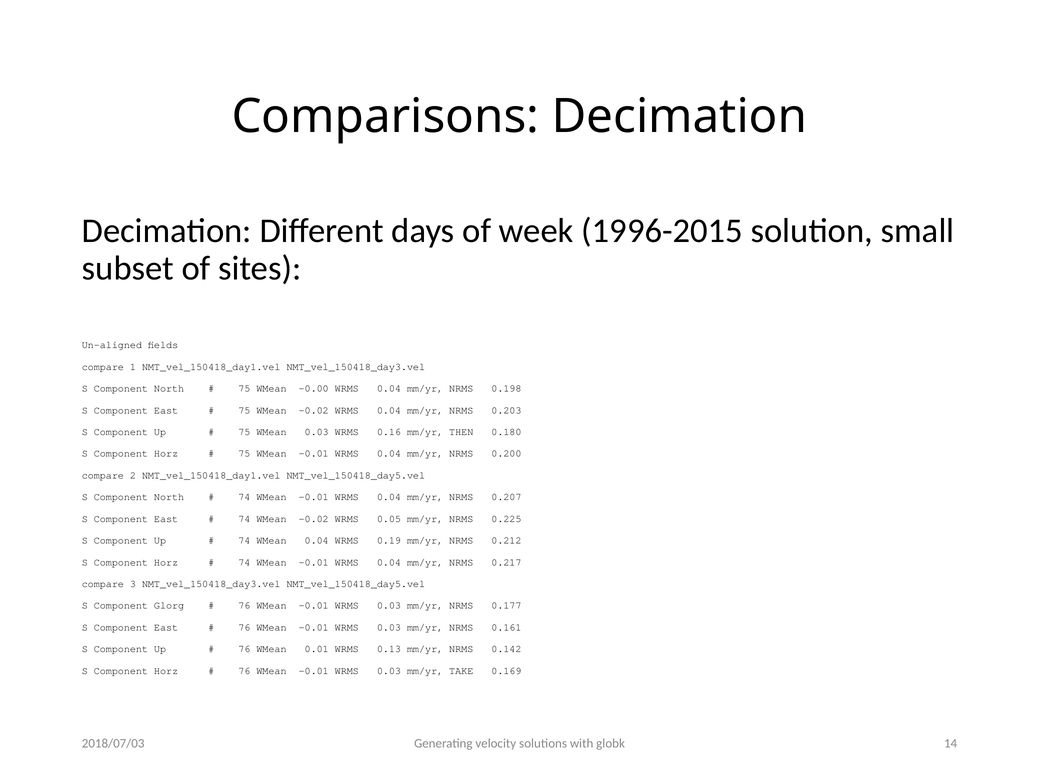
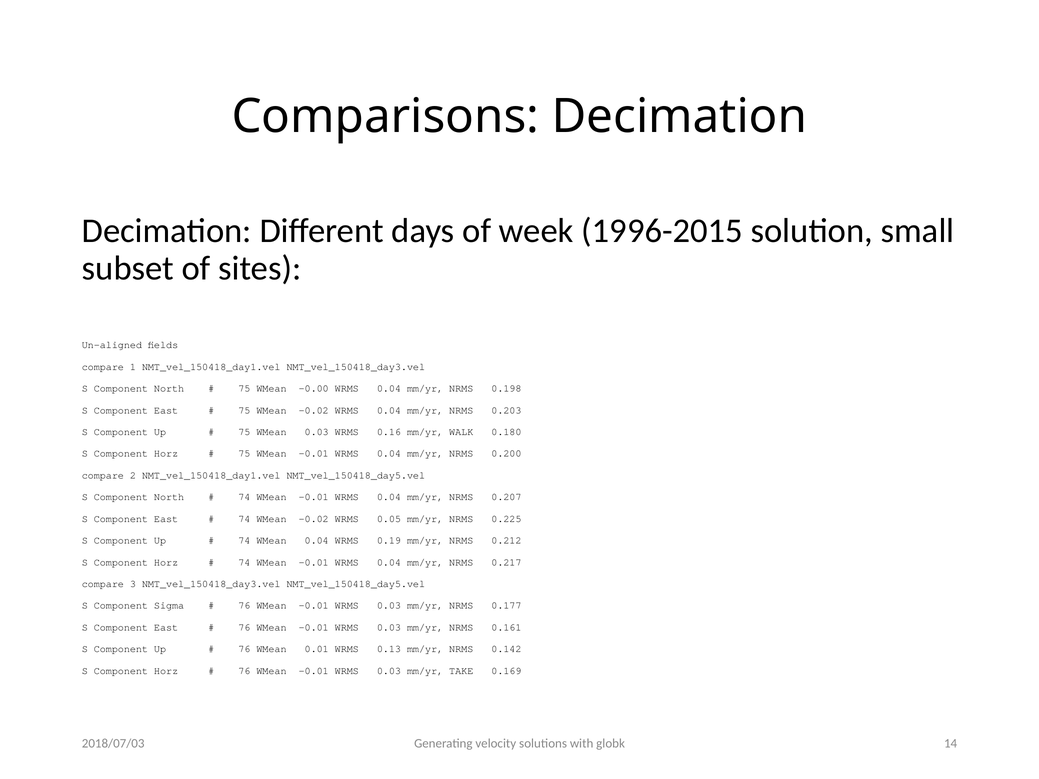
THEN: THEN -> WALK
Glorg: Glorg -> Sigma
